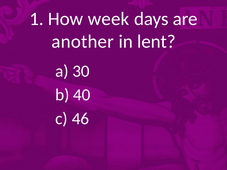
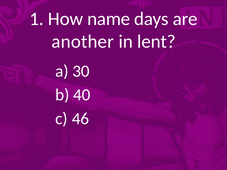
week: week -> name
